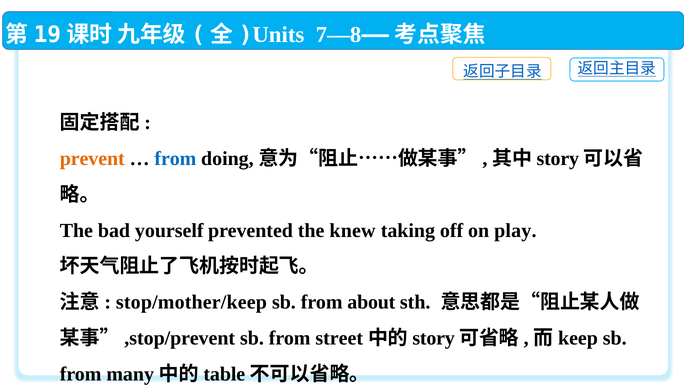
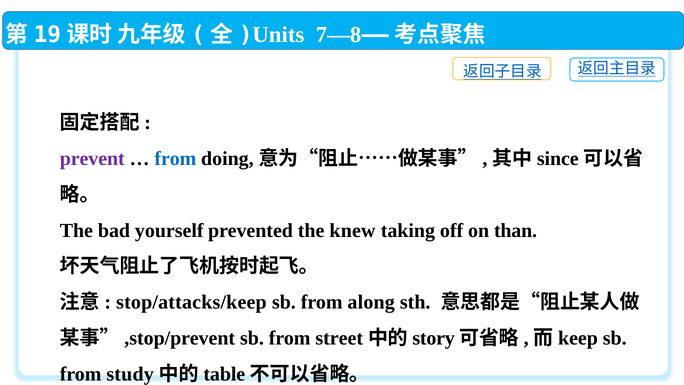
prevent colour: orange -> purple
story at (558, 158): story -> since
play: play -> than
stop/mother/keep: stop/mother/keep -> stop/attacks/keep
about: about -> along
many: many -> study
